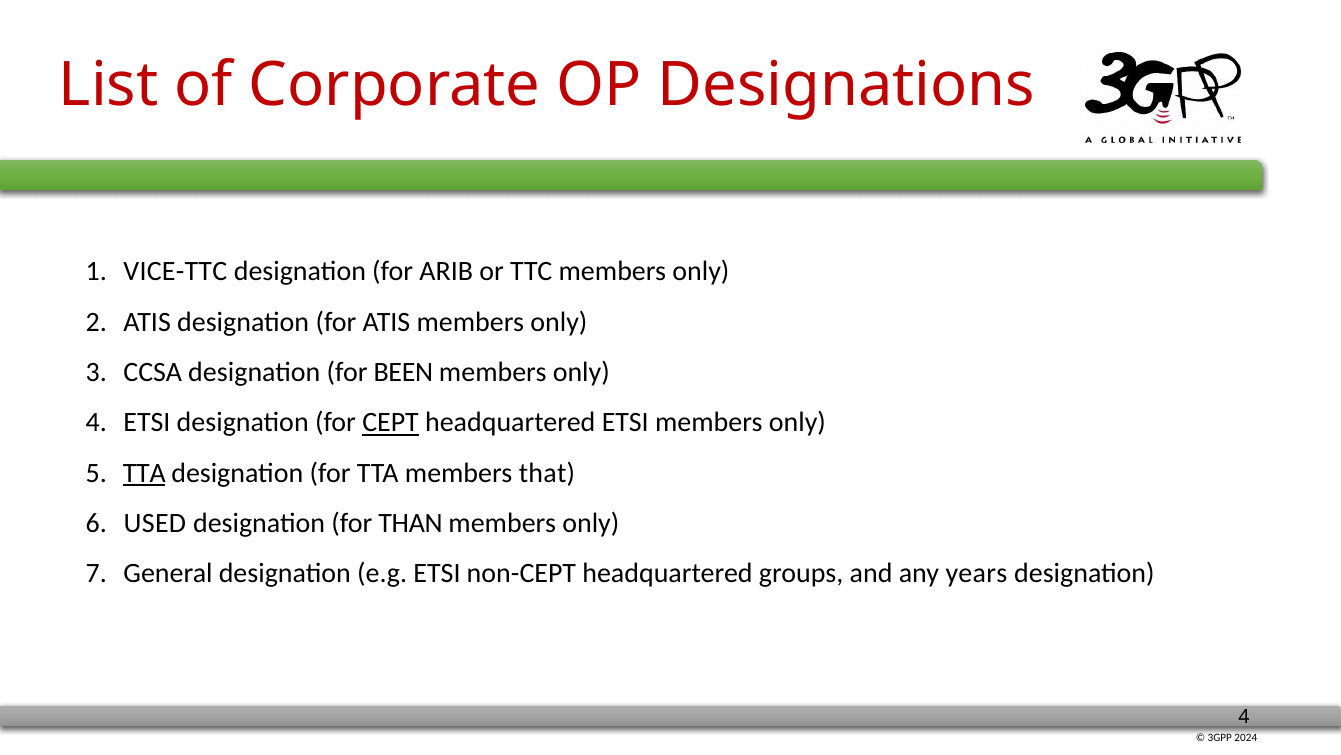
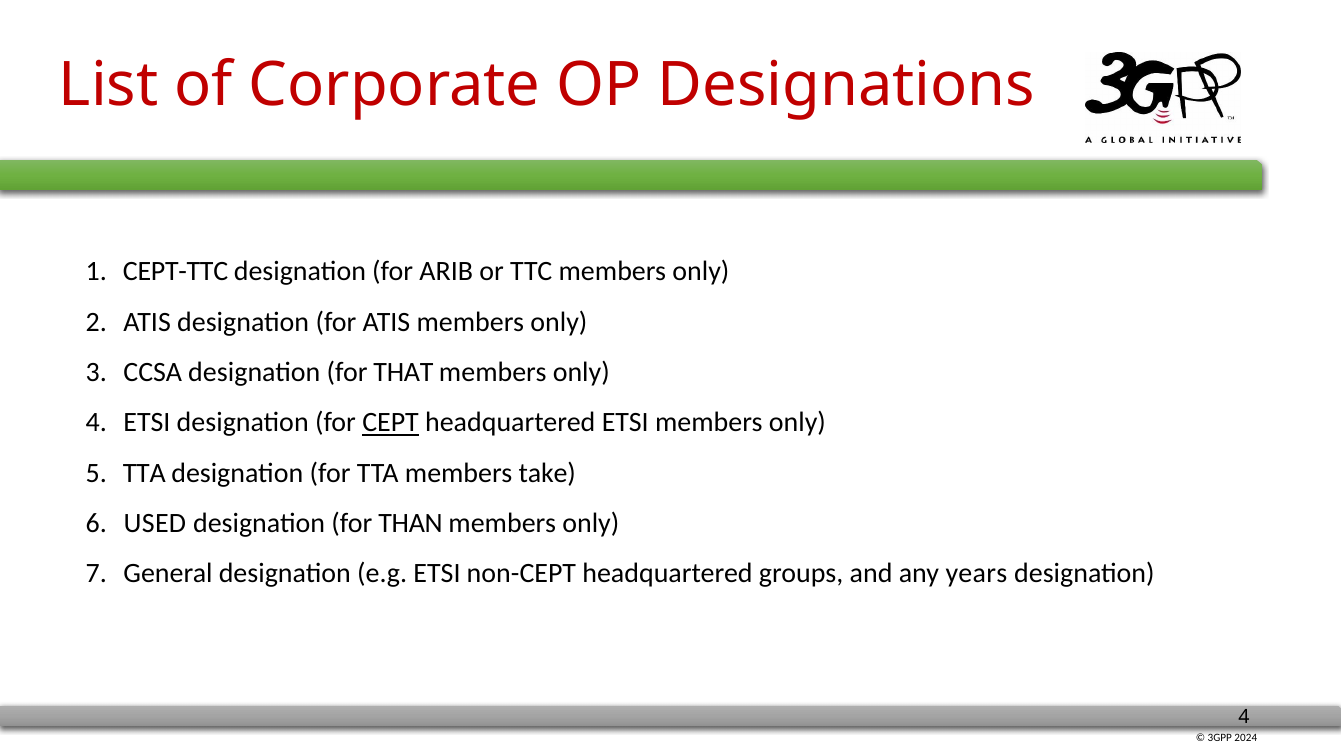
VICE-TTC: VICE-TTC -> CEPT-TTC
BEEN: BEEN -> THAT
TTA at (144, 473) underline: present -> none
that: that -> take
